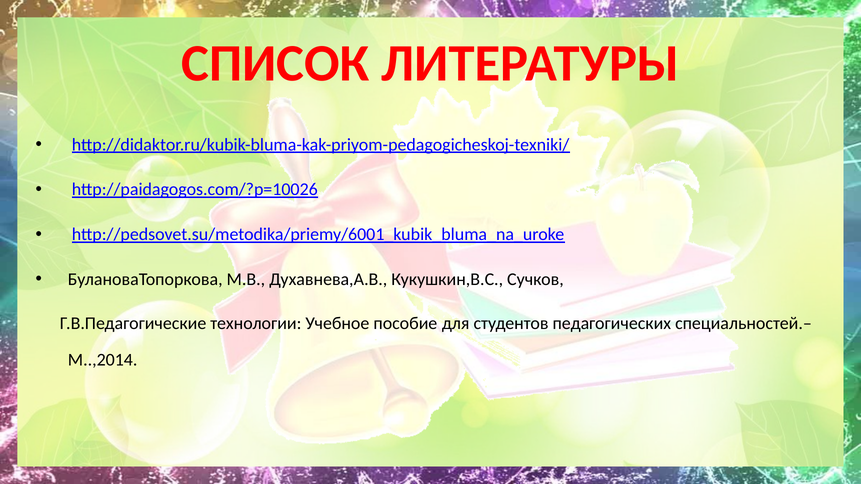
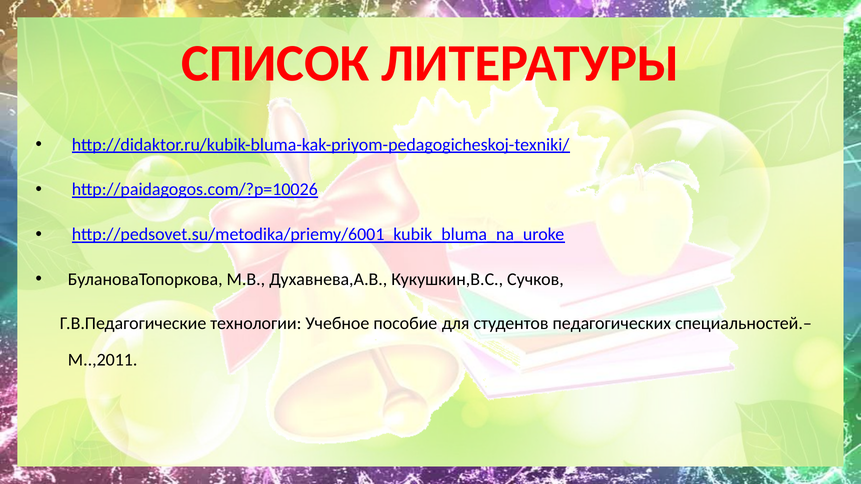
М..,2014: М..,2014 -> М..,2011
